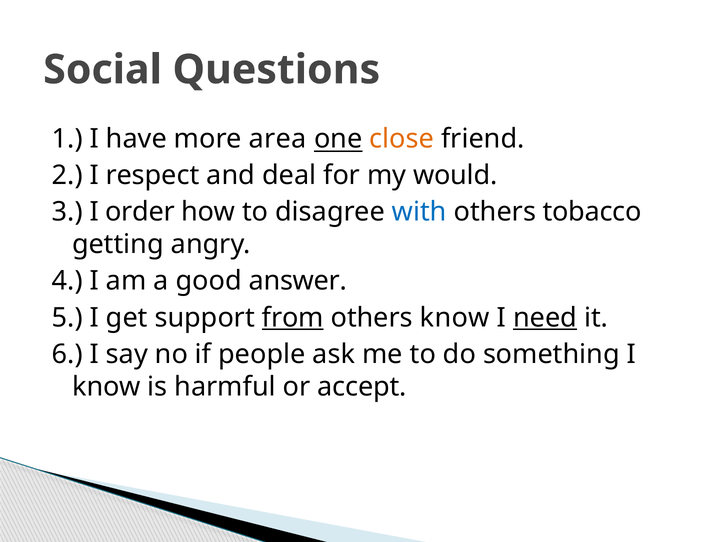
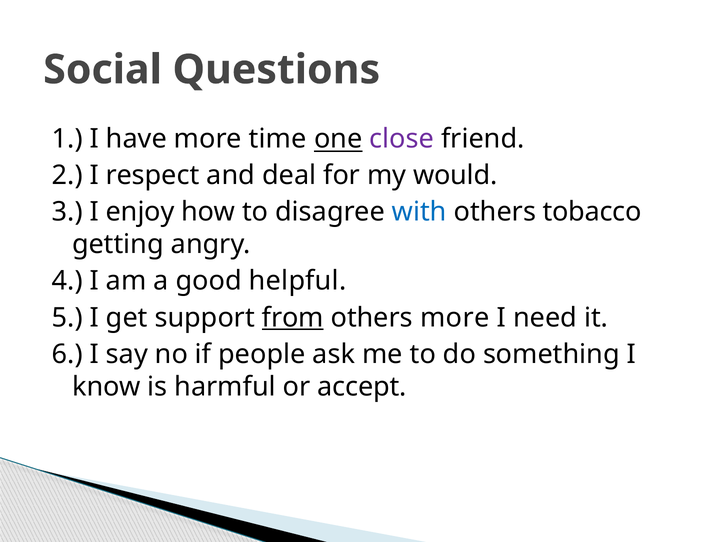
area: area -> time
close colour: orange -> purple
order: order -> enjoy
answer: answer -> helpful
others know: know -> more
need underline: present -> none
